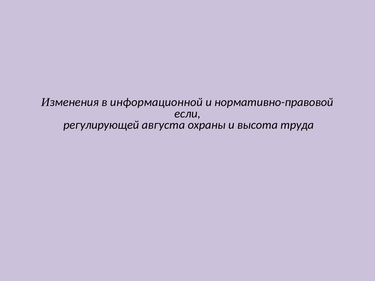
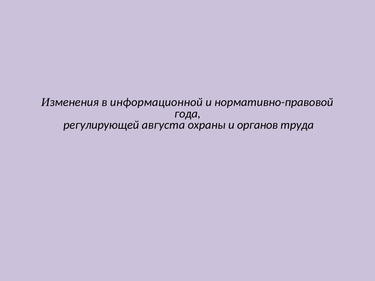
если: если -> года
высота: высота -> органов
